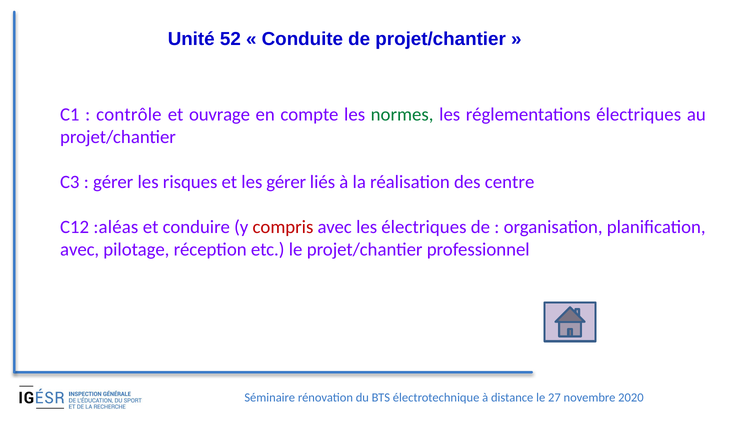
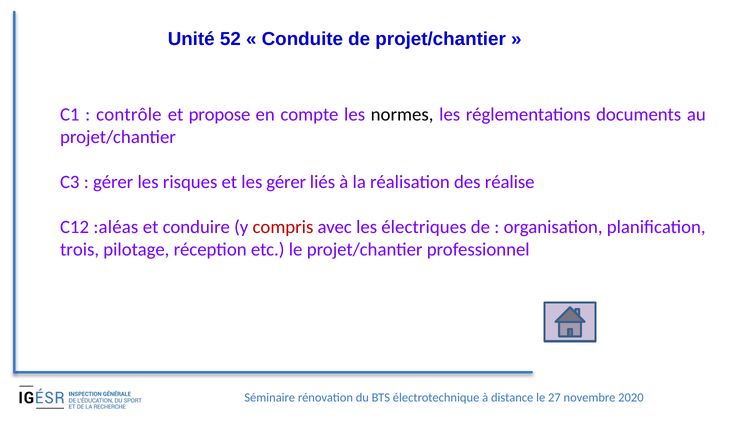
ouvrage: ouvrage -> propose
normes colour: green -> black
réglementations électriques: électriques -> documents
centre: centre -> réalise
avec at (80, 250): avec -> trois
